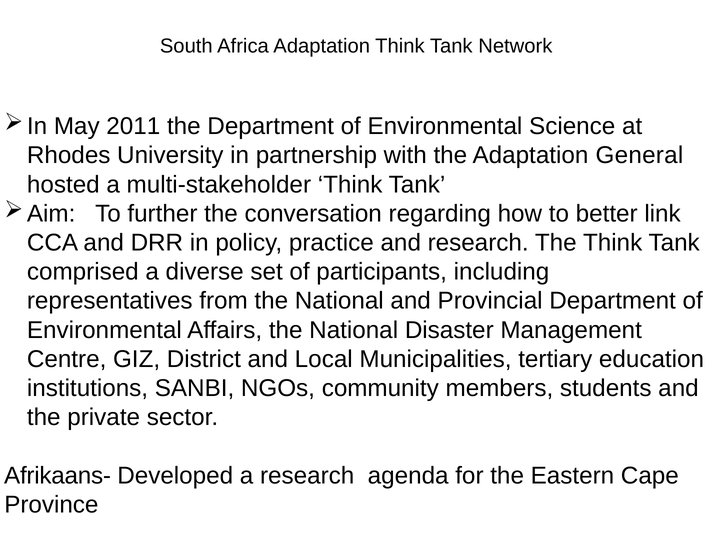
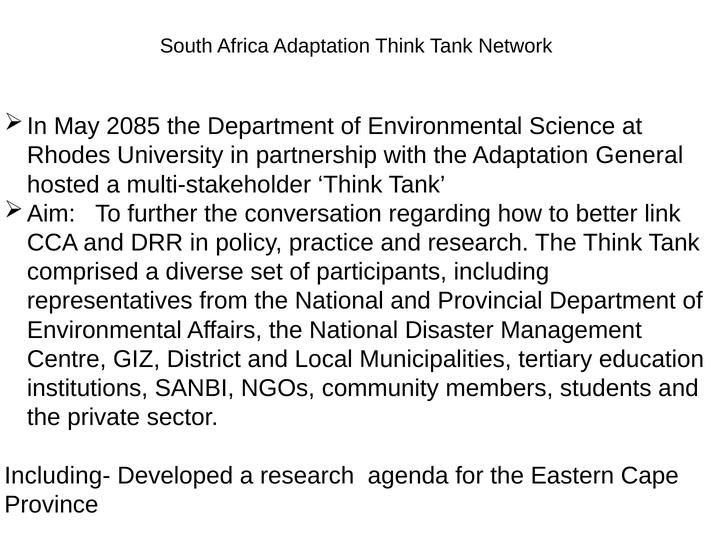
2011: 2011 -> 2085
Afrikaans-: Afrikaans- -> Including-
